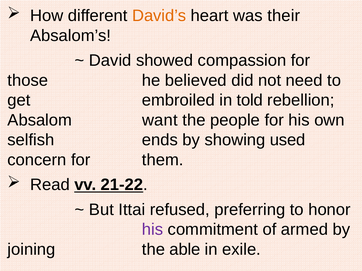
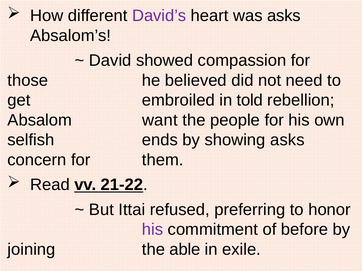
David’s colour: orange -> purple
was their: their -> asks
showing used: used -> asks
armed: armed -> before
